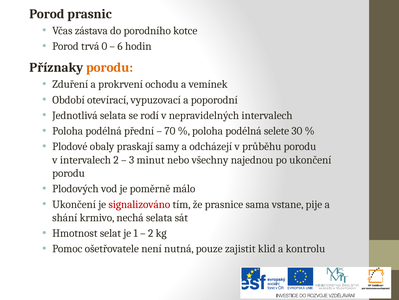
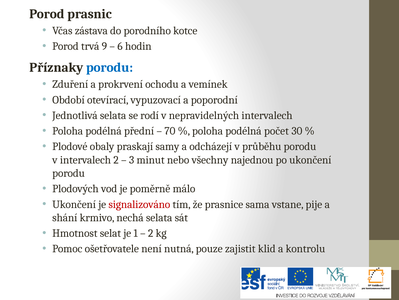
0: 0 -> 9
porodu at (110, 67) colour: orange -> blue
selete: selete -> počet
